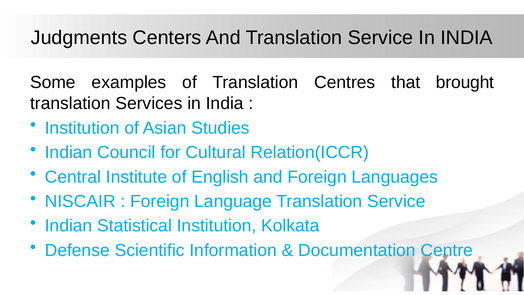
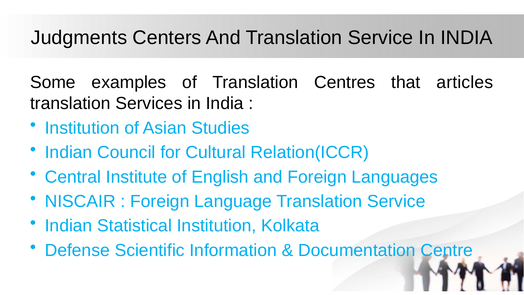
brought: brought -> articles
